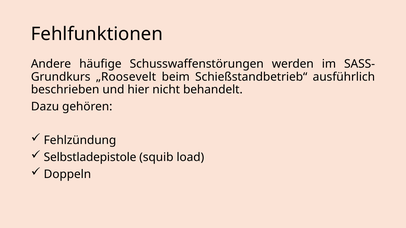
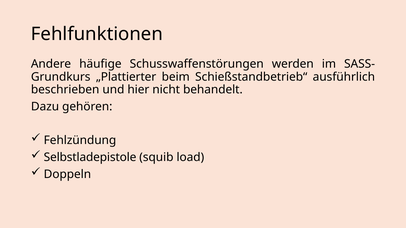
„Roosevelt: „Roosevelt -> „Plattierter
